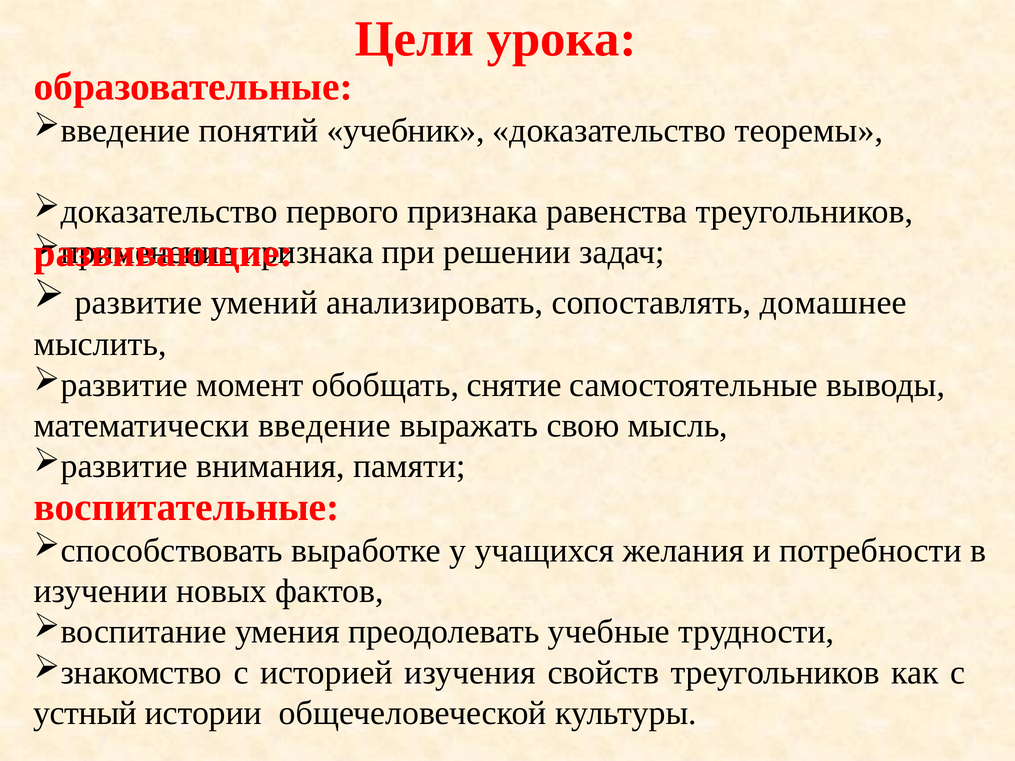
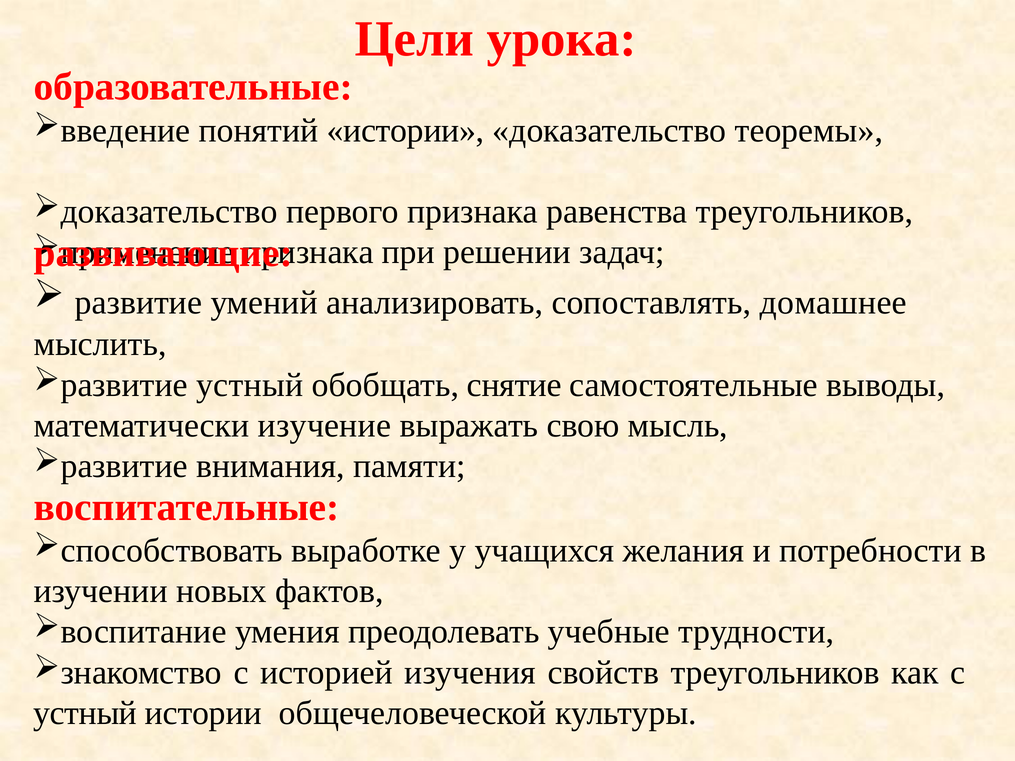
понятий учебник: учебник -> истории
момент at (250, 385): момент -> устный
введение: введение -> изучение
